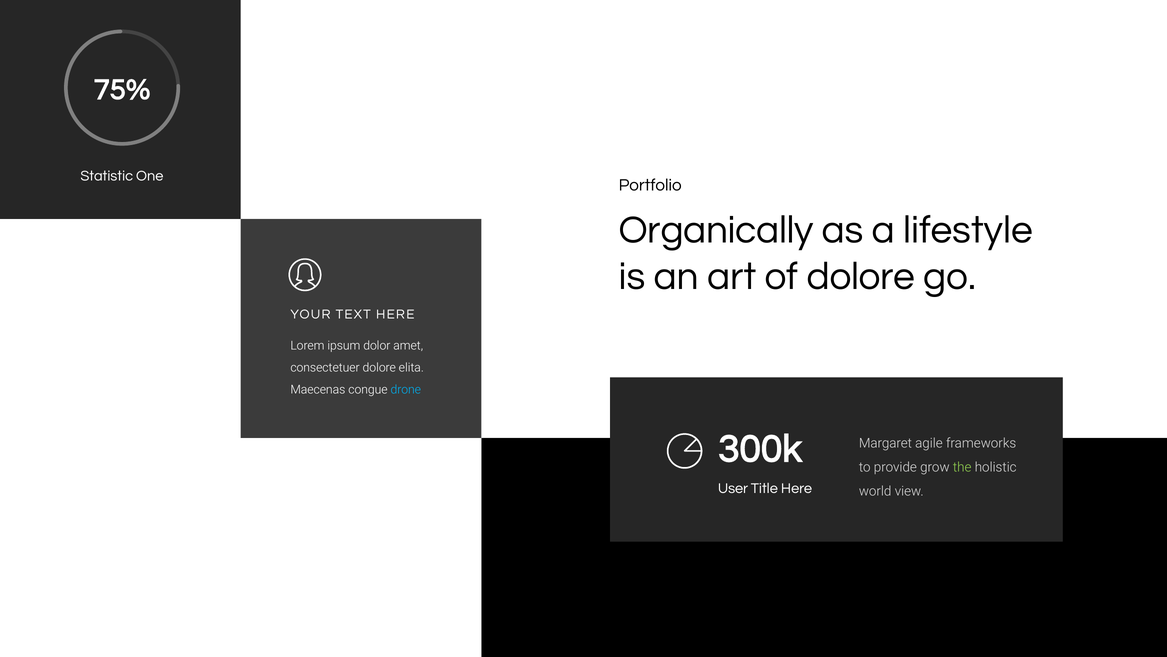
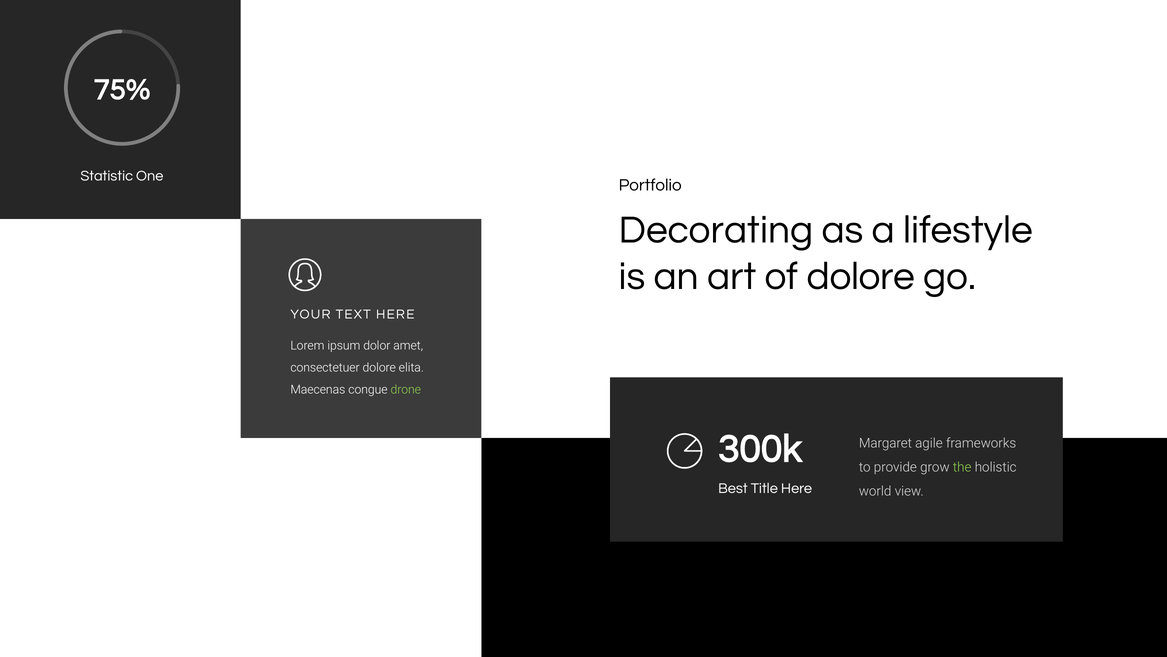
Organically: Organically -> Decorating
drone colour: light blue -> light green
User: User -> Best
